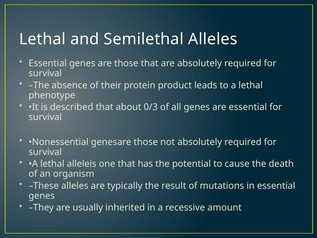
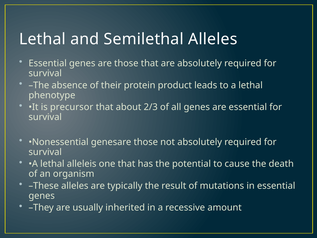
described: described -> precursor
0/3: 0/3 -> 2/3
